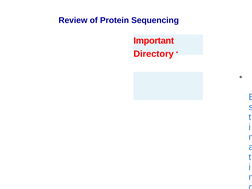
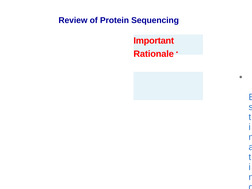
Directory: Directory -> Rationale
